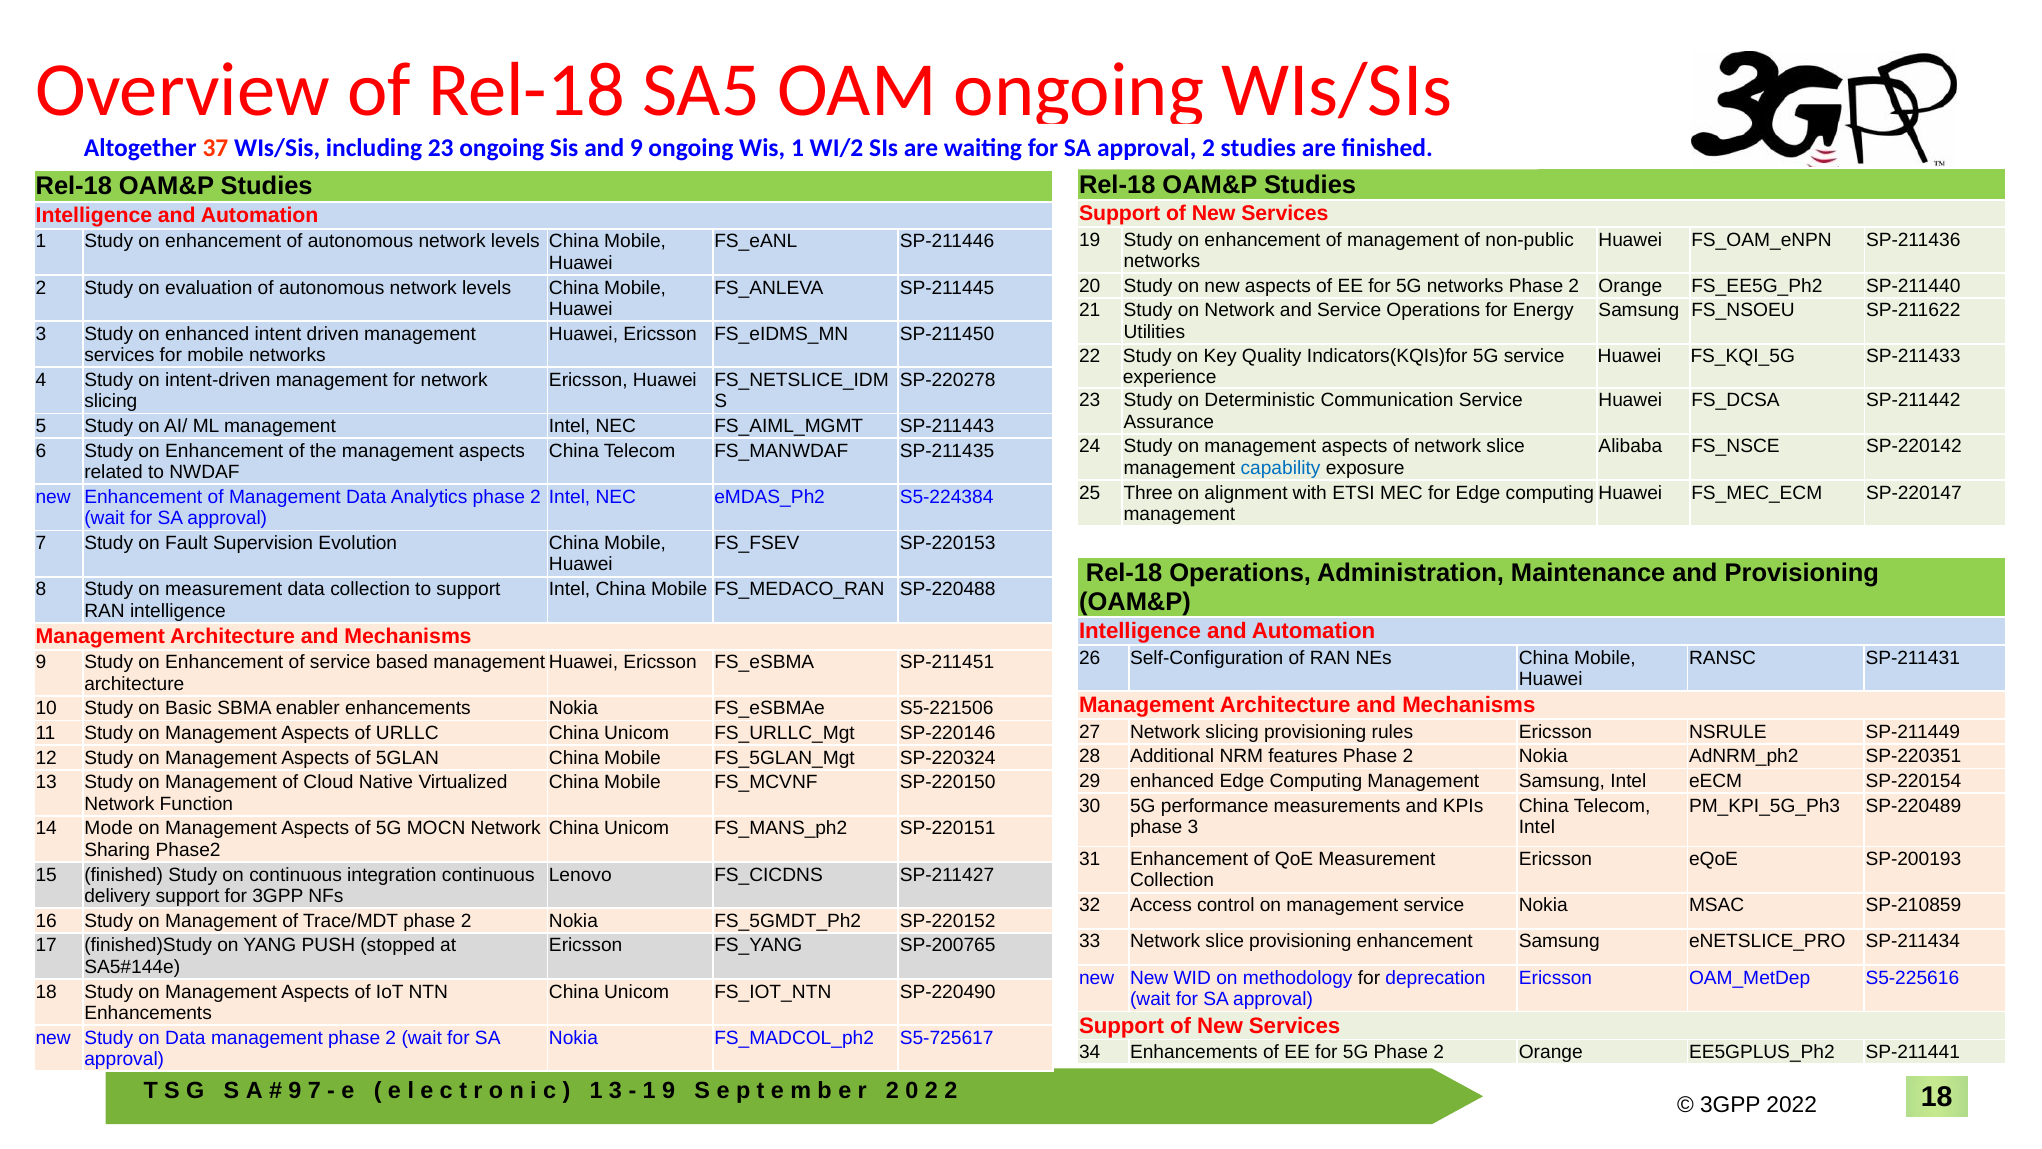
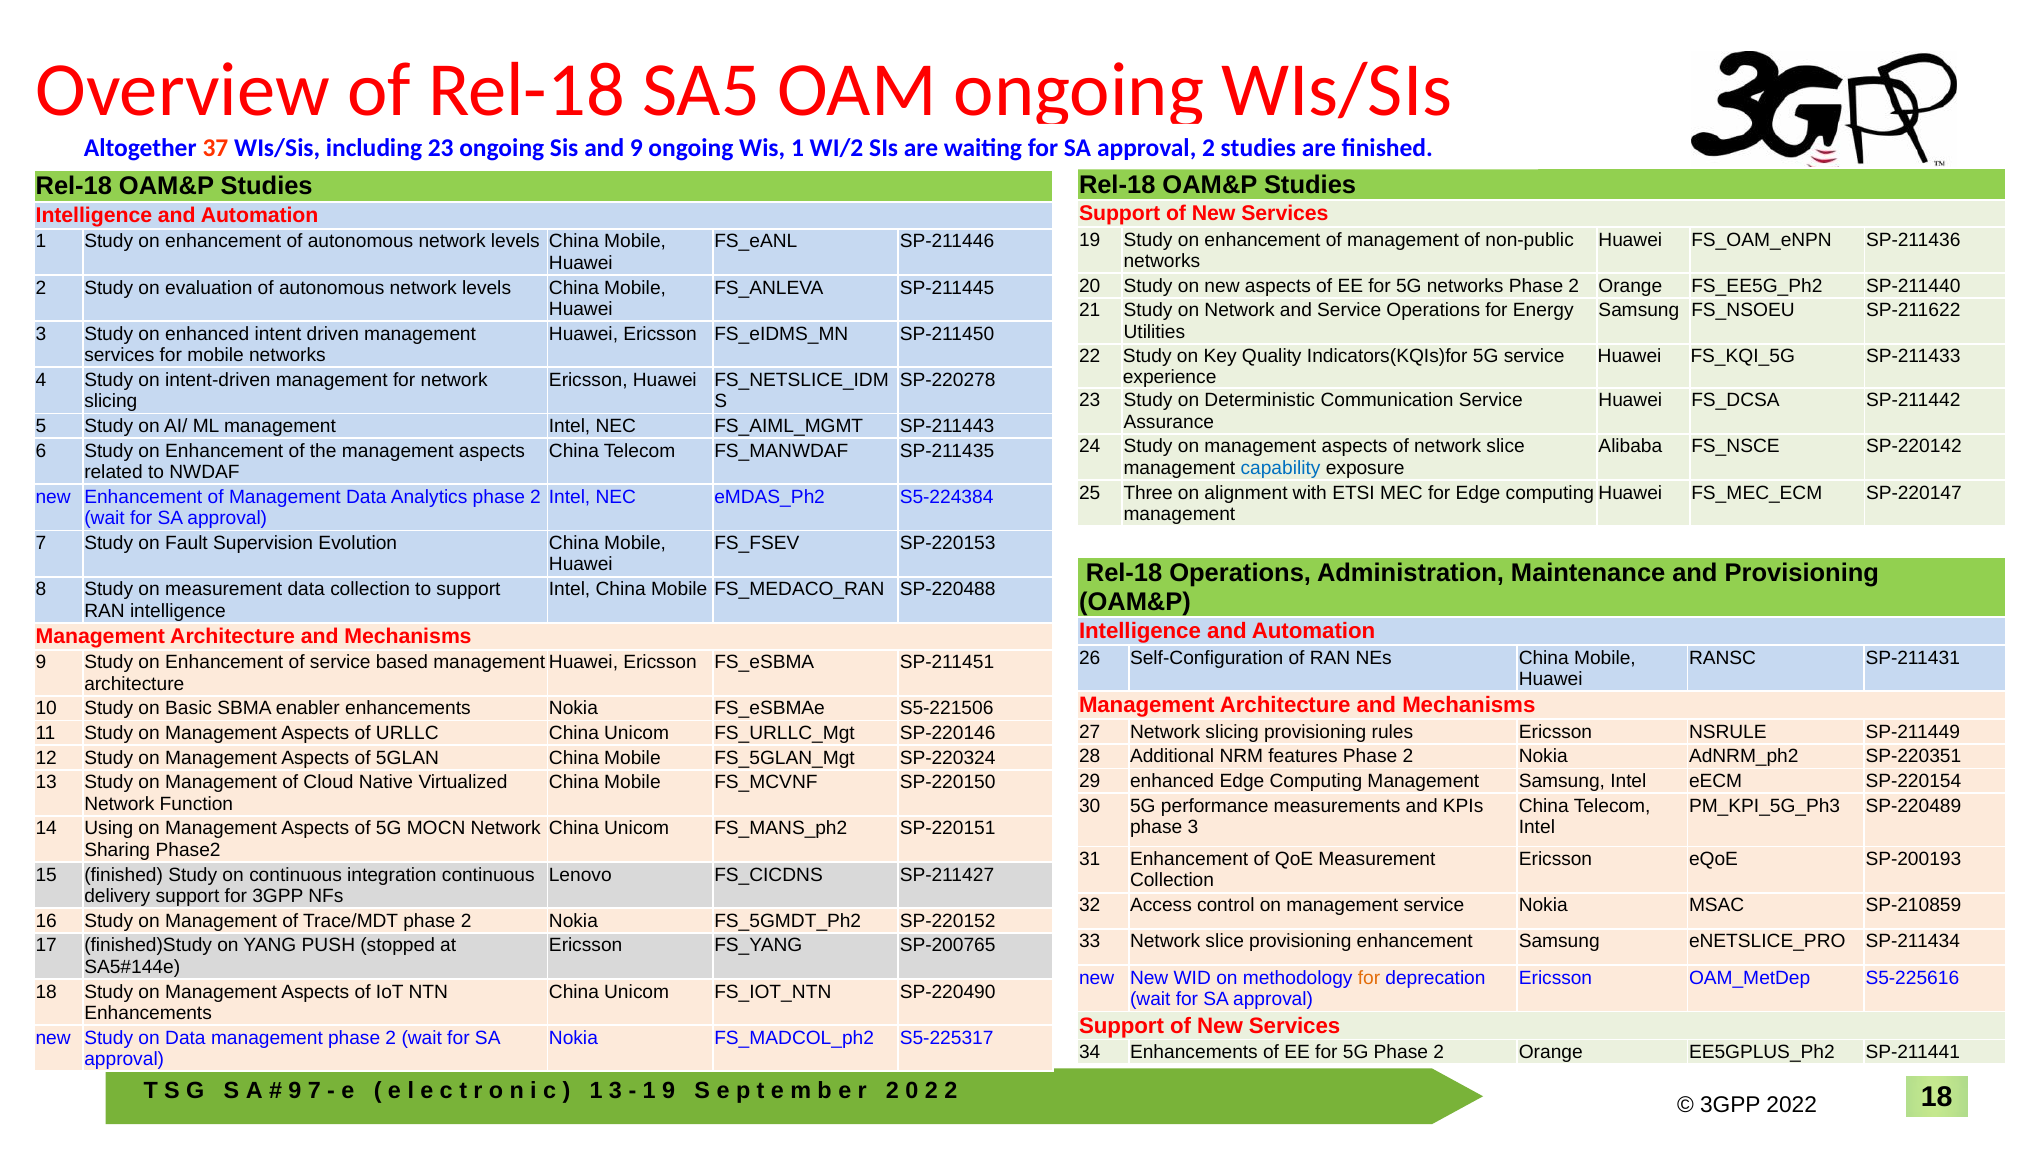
Mode: Mode -> Using
for at (1369, 978) colour: black -> orange
S5-725617: S5-725617 -> S5-225317
